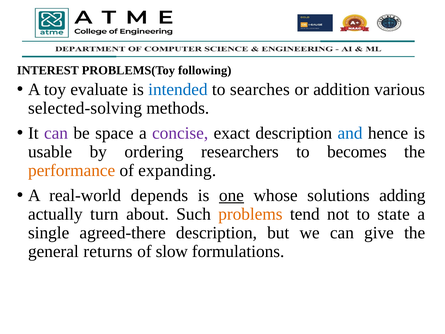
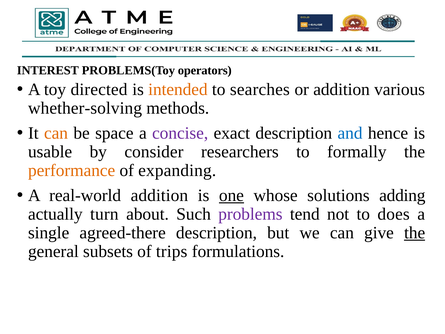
following: following -> operators
evaluate: evaluate -> directed
intended colour: blue -> orange
selected-solving: selected-solving -> whether-solving
can at (56, 133) colour: purple -> orange
ordering: ordering -> consider
becomes: becomes -> formally
real-world depends: depends -> addition
problems colour: orange -> purple
state: state -> does
the at (415, 233) underline: none -> present
returns: returns -> subsets
slow: slow -> trips
